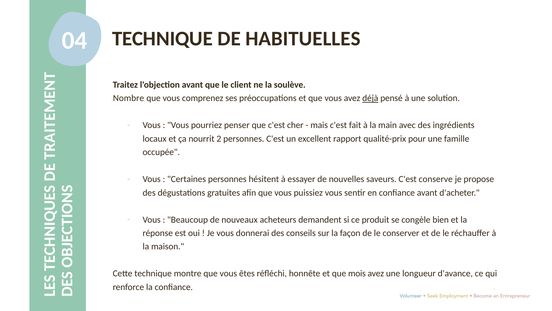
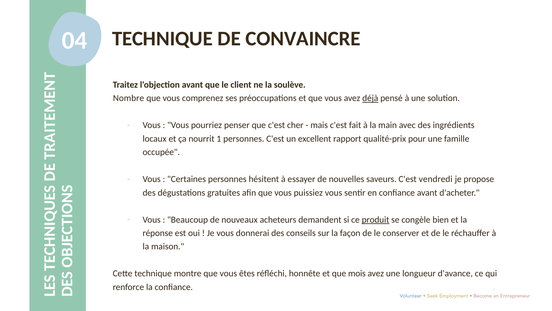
HABITUELLES: HABITUELLES -> CONVAINCRE
2: 2 -> 1
conserve: conserve -> vendredi
produit underline: none -> present
